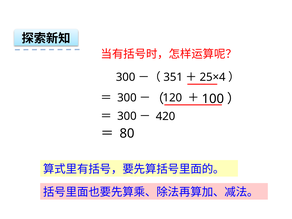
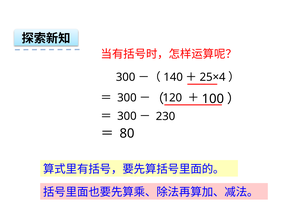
351: 351 -> 140
420: 420 -> 230
